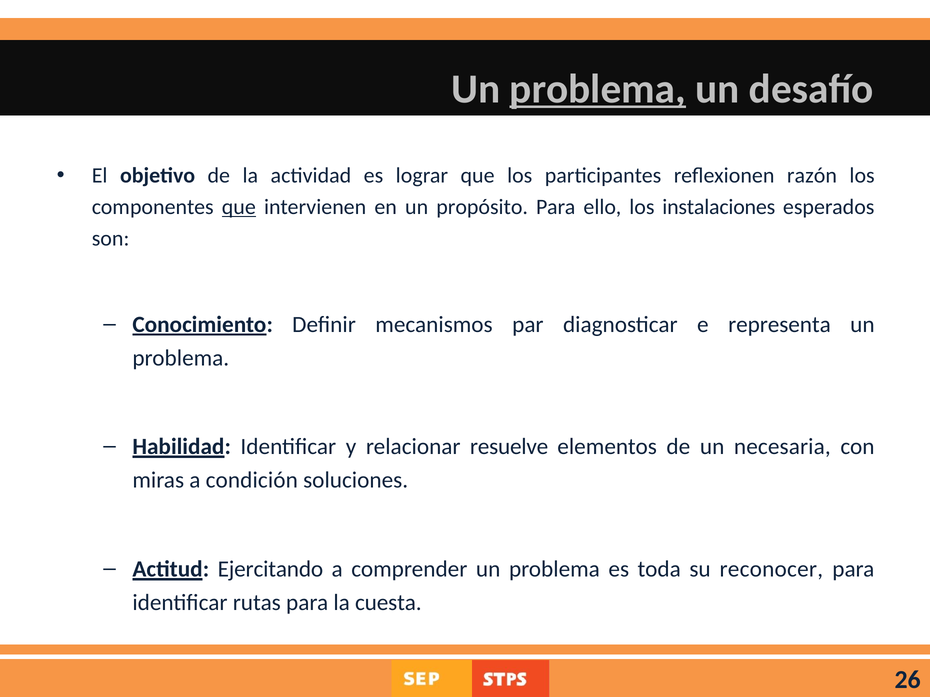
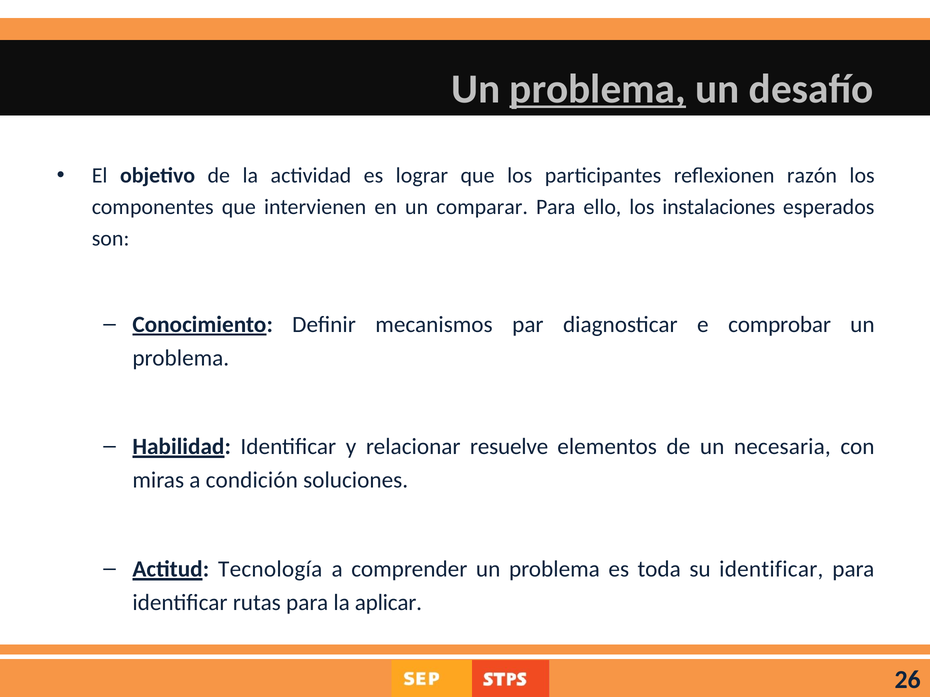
que at (239, 207) underline: present -> none
propósito: propósito -> comparar
representa: representa -> comprobar
Ejercitando: Ejercitando -> Tecnología
su reconocer: reconocer -> identificar
cuesta: cuesta -> aplicar
